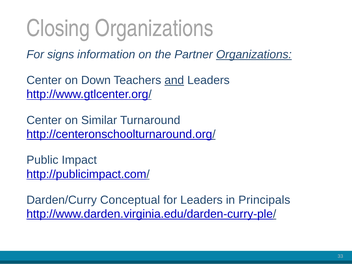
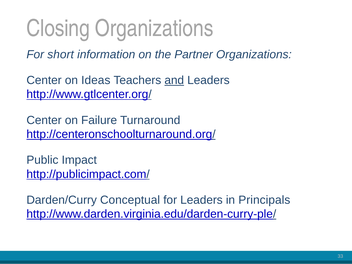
signs: signs -> short
Organizations at (254, 54) underline: present -> none
Down: Down -> Ideas
Similar: Similar -> Failure
